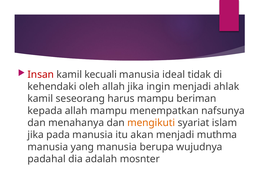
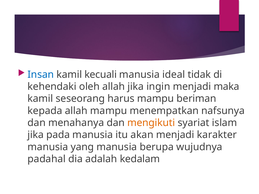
Insan colour: red -> blue
ahlak: ahlak -> maka
muthma: muthma -> karakter
mosnter: mosnter -> kedalam
